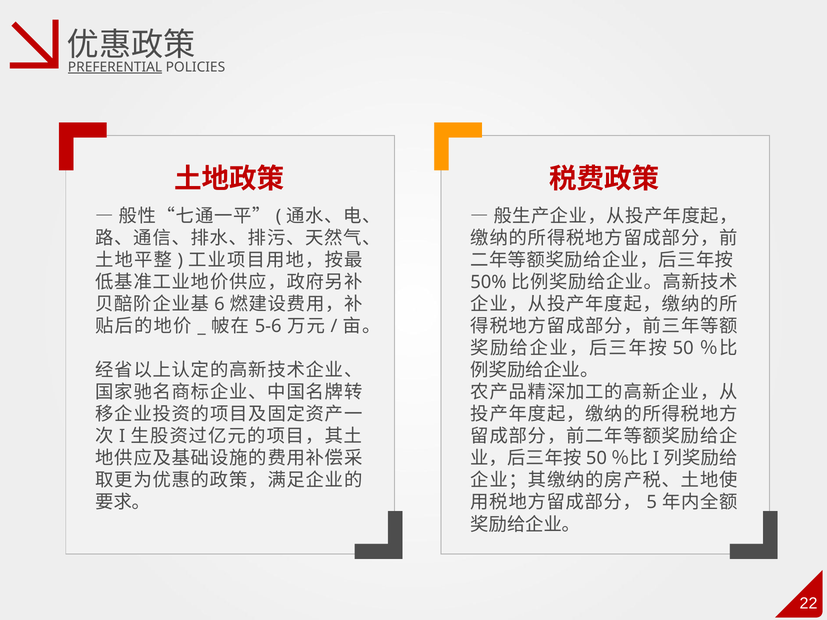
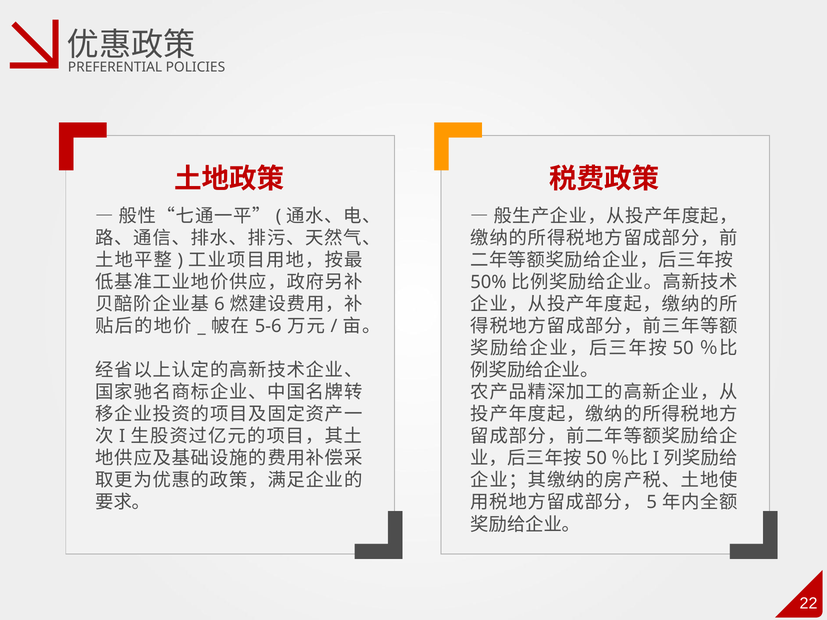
PREFERENTIAL underline: present -> none
